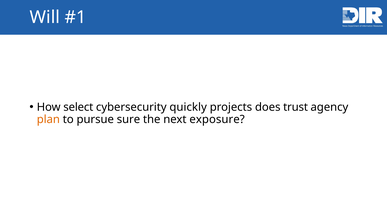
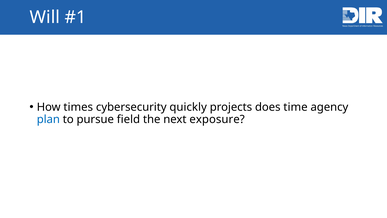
select: select -> times
trust: trust -> time
plan colour: orange -> blue
sure: sure -> field
